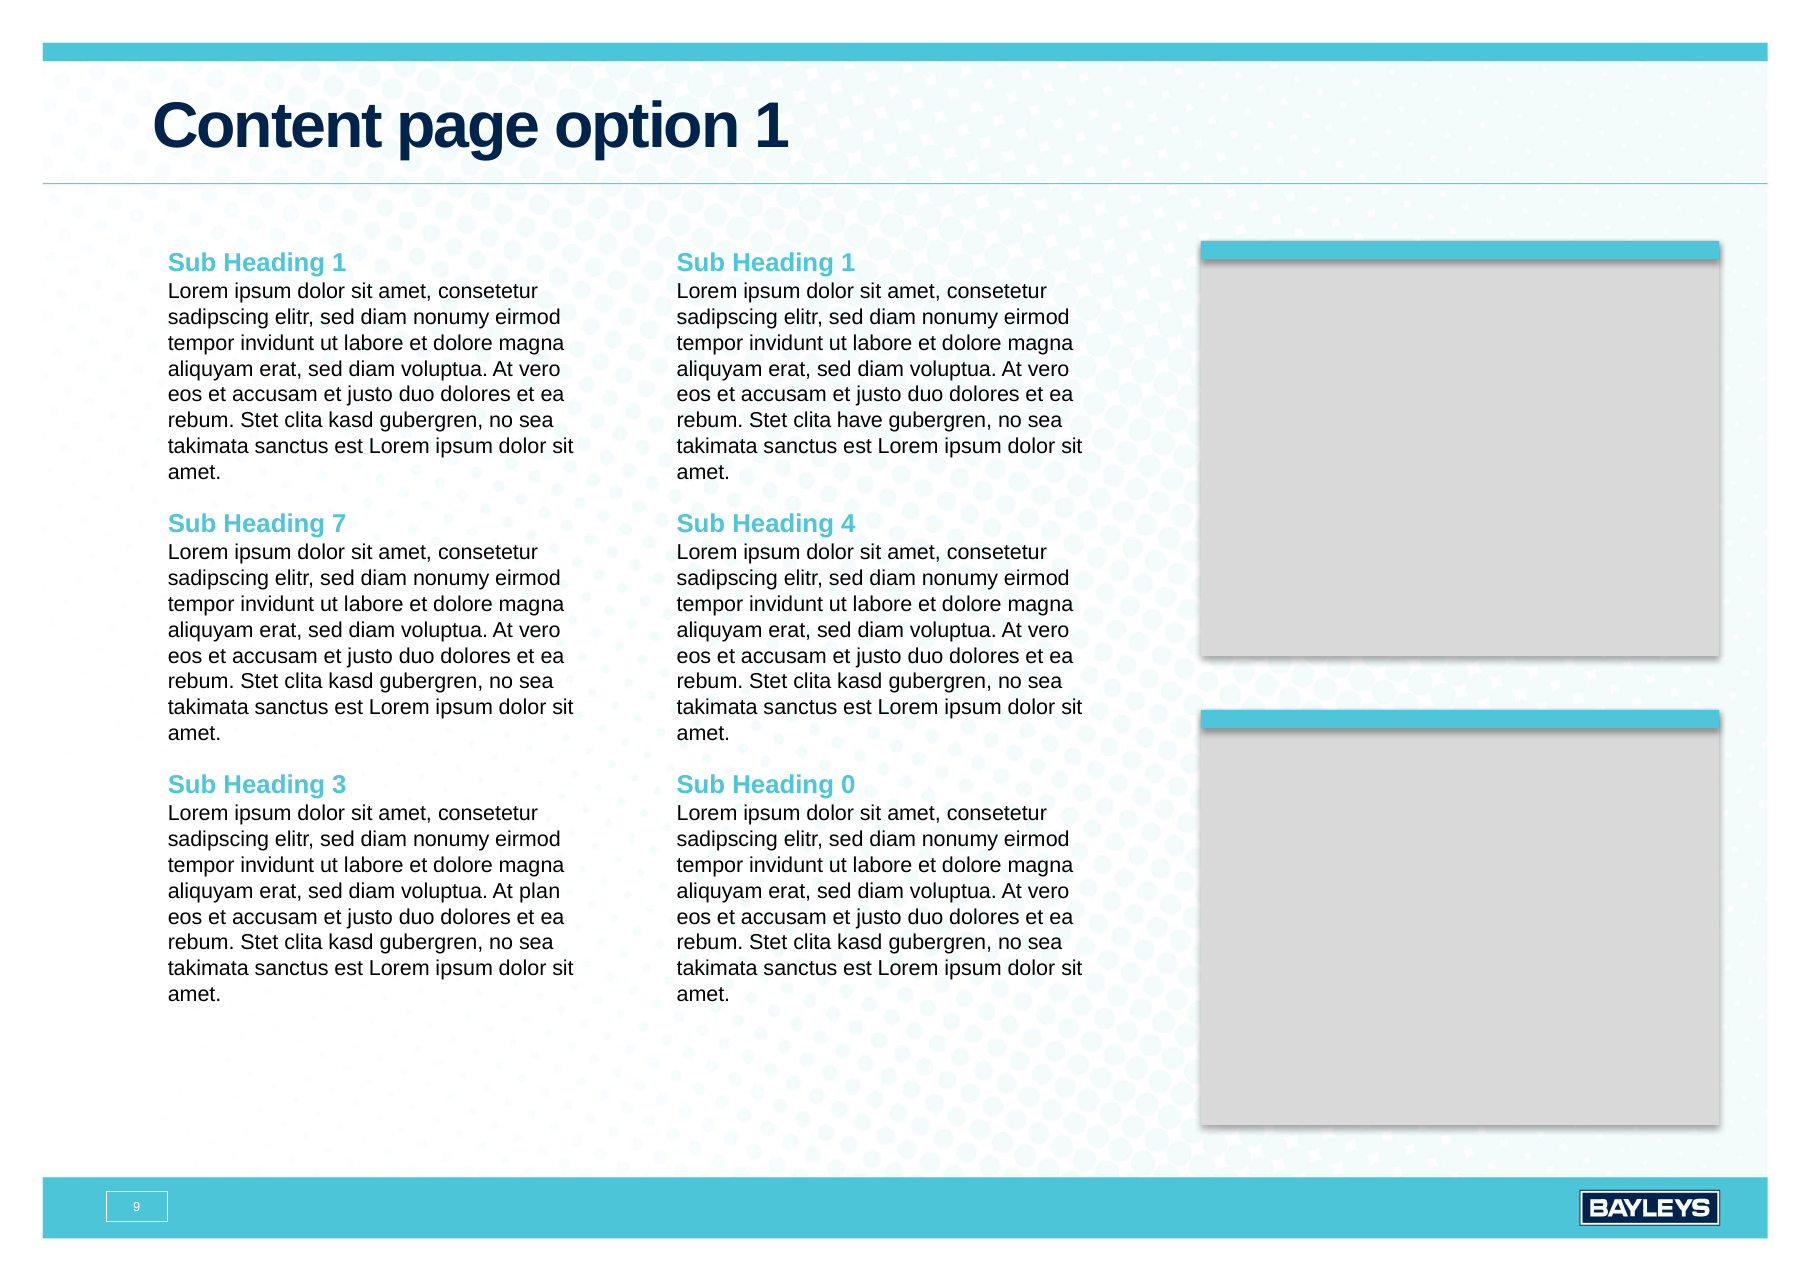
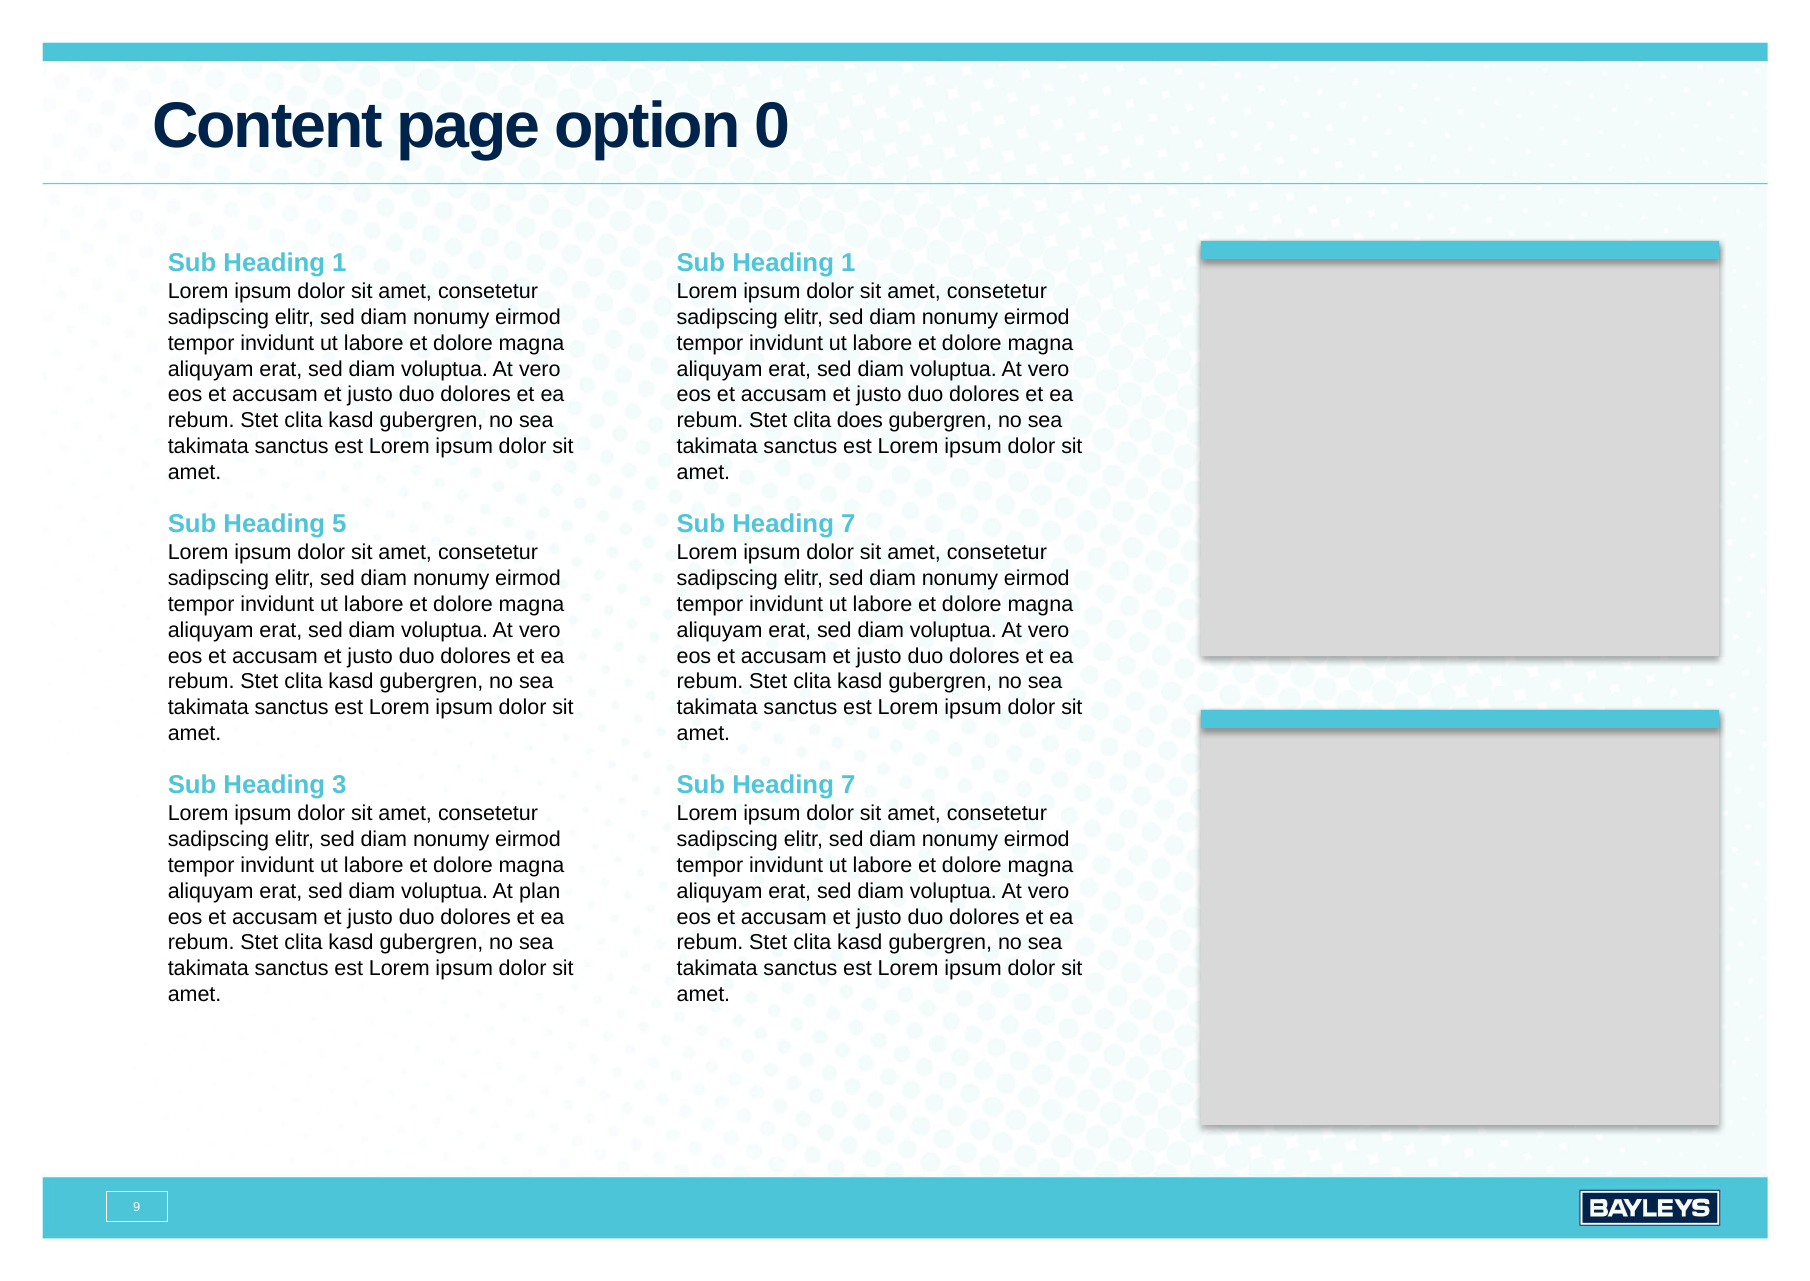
option 1: 1 -> 0
have: have -> does
7: 7 -> 5
4 at (848, 524): 4 -> 7
0 at (848, 785): 0 -> 7
